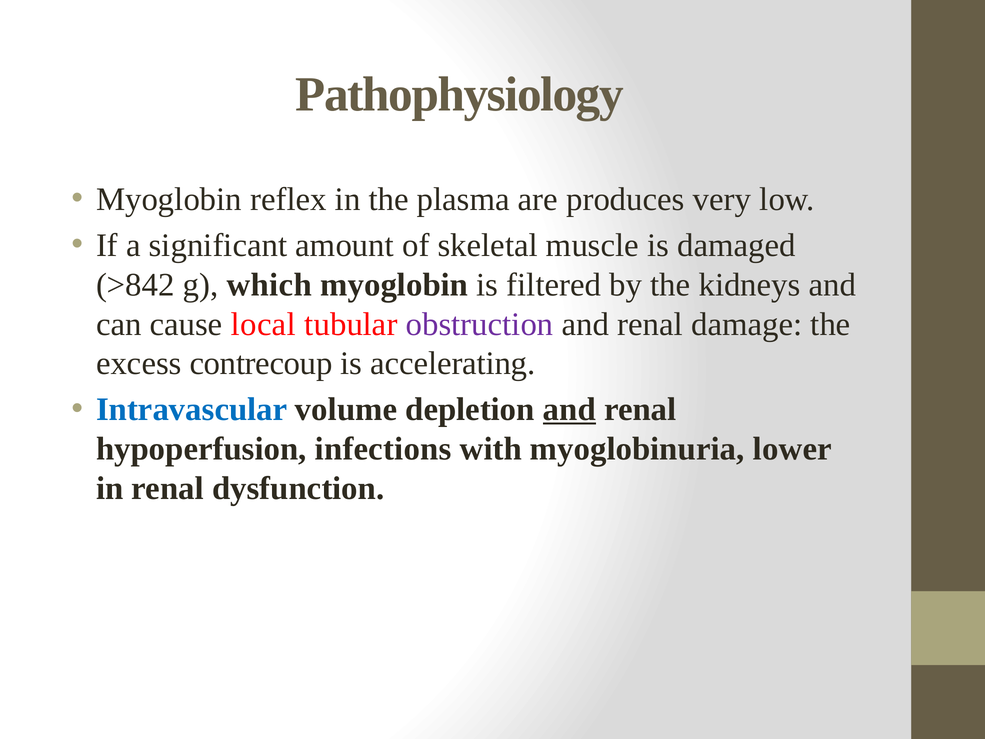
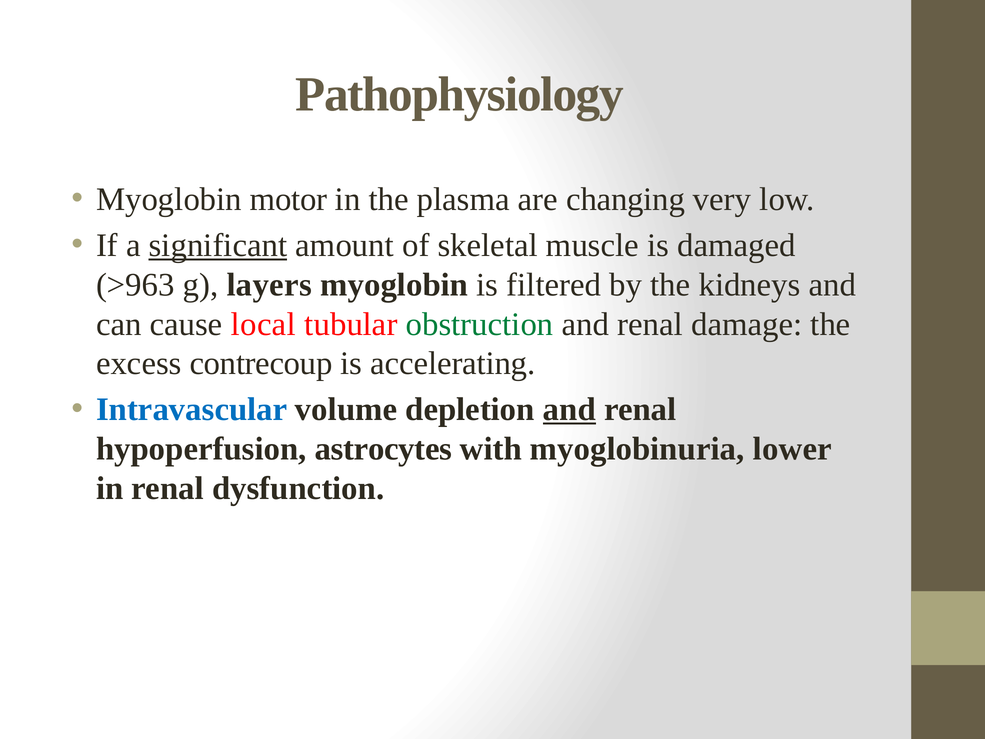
reflex: reflex -> motor
produces: produces -> changing
significant underline: none -> present
>842: >842 -> >963
which: which -> layers
obstruction colour: purple -> green
infections: infections -> astrocytes
